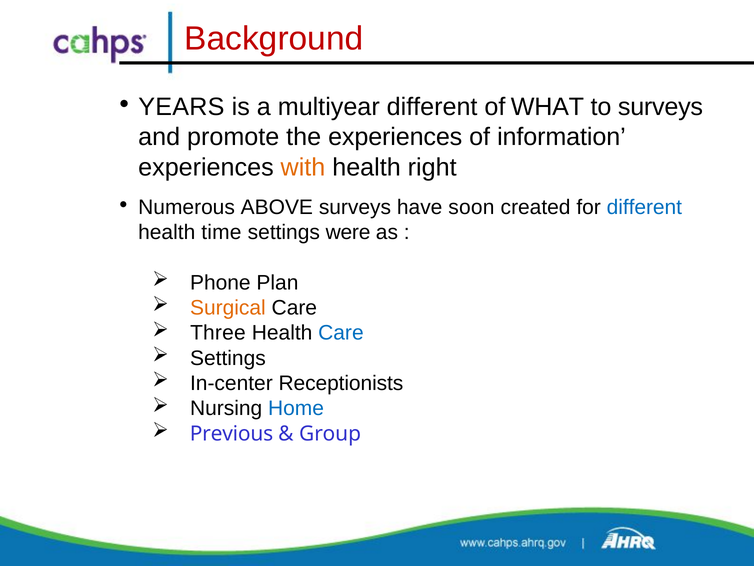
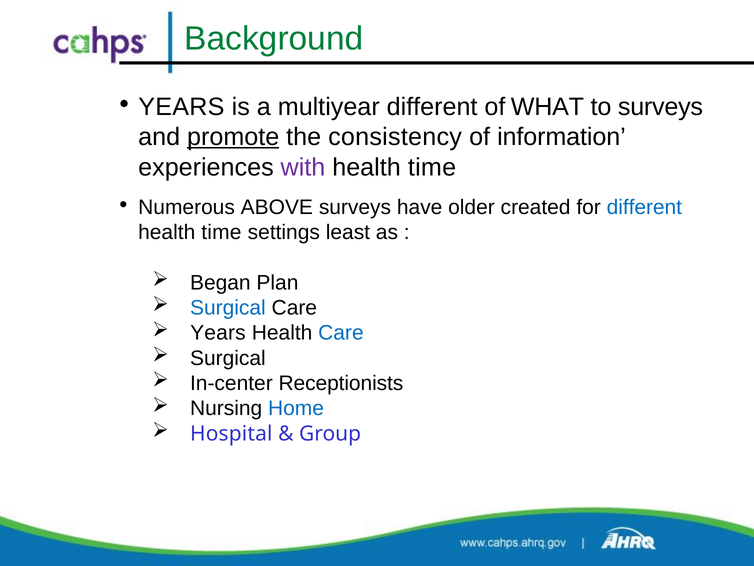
Background colour: red -> green
promote underline: none -> present
the experiences: experiences -> consistency
with colour: orange -> purple
right at (432, 167): right -> time
soon: soon -> older
were: were -> least
Phone: Phone -> Began
Surgical at (228, 308) colour: orange -> blue
Three at (218, 333): Three -> Years
Settings at (228, 358): Settings -> Surgical
Previous: Previous -> Hospital
